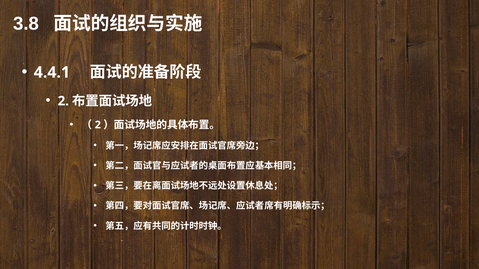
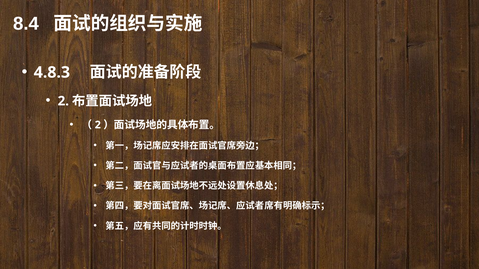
3.8: 3.8 -> 8.4
4.4.1: 4.4.1 -> 4.8.3
